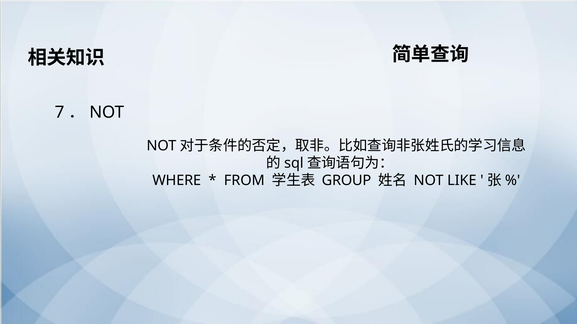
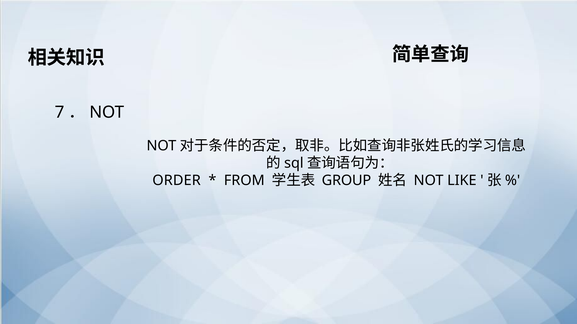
WHERE: WHERE -> ORDER
